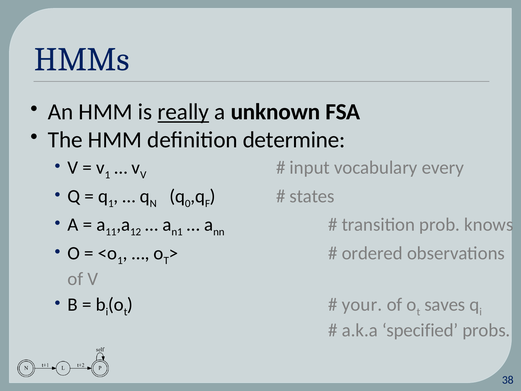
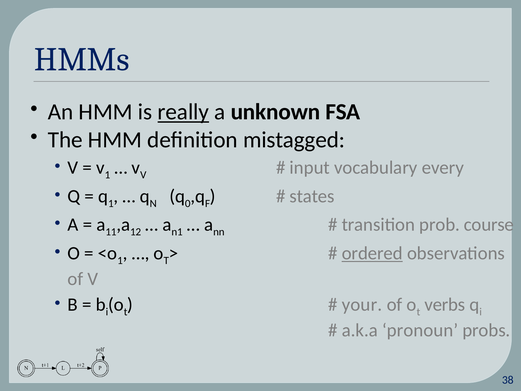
determine: determine -> mistagged
knows: knows -> course
ordered underline: none -> present
saves: saves -> verbs
specified: specified -> pronoun
